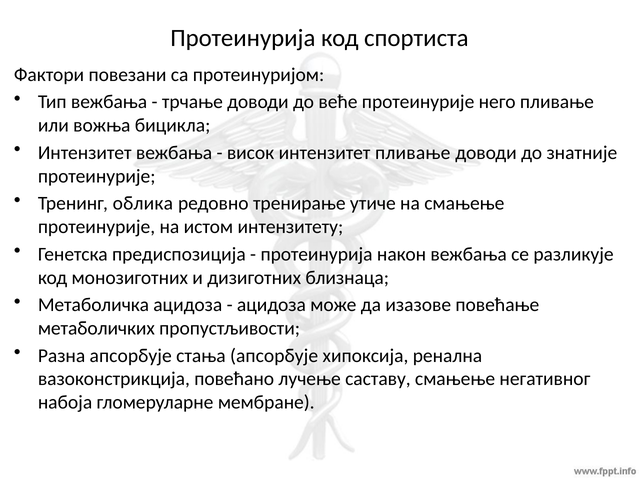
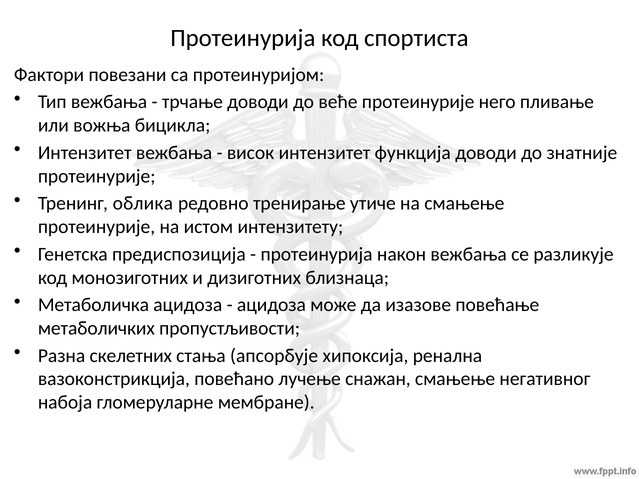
интензитет пливање: пливање -> функција
Разна апсорбује: апсорбује -> скелетних
саставу: саставу -> снажан
